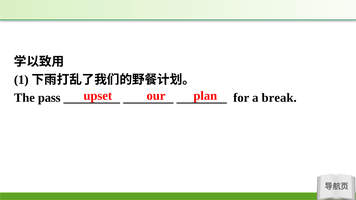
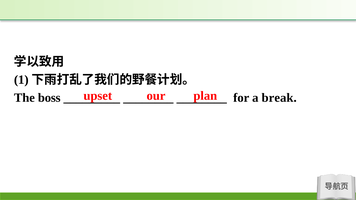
pass: pass -> boss
